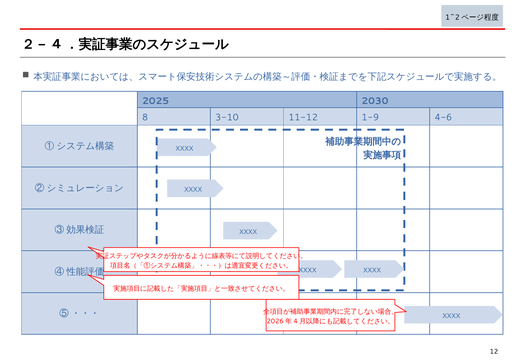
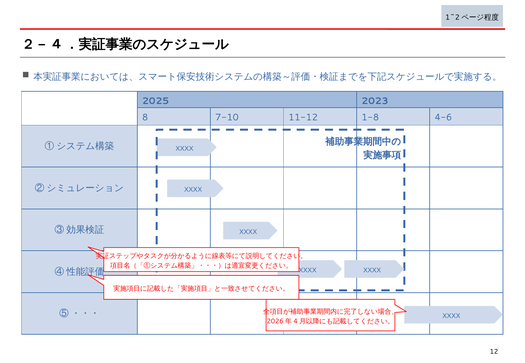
2030: 2030 -> 2023
3-10: 3-10 -> 7-10
1-9: 1-9 -> 1-8
